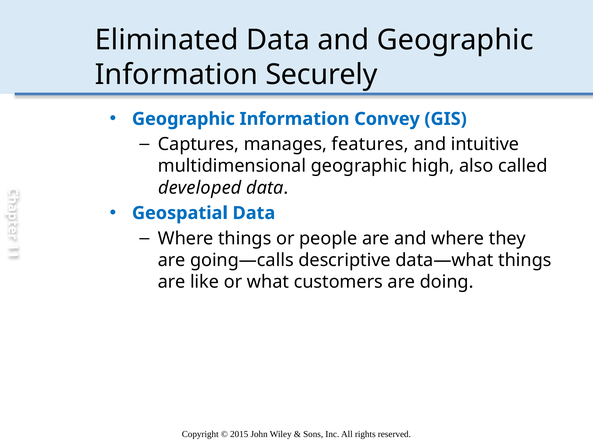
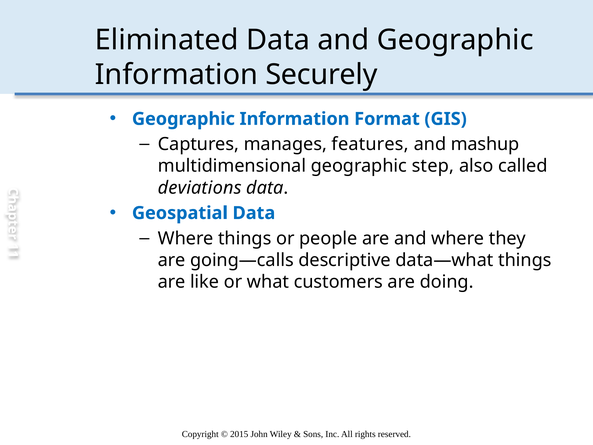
Convey: Convey -> Format
intuitive: intuitive -> mashup
high: high -> step
developed: developed -> deviations
